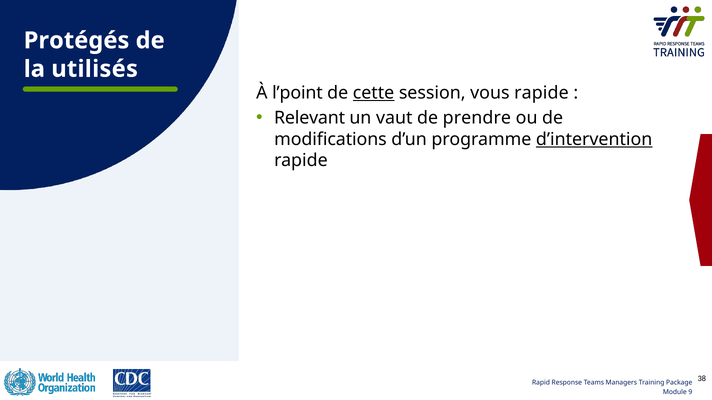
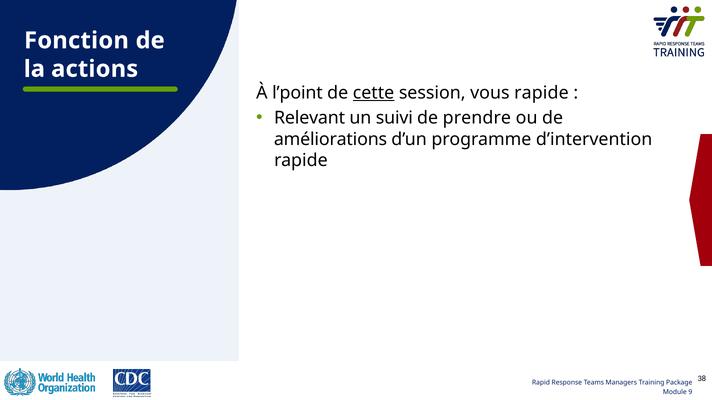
Protégés: Protégés -> Fonction
utilisés: utilisés -> actions
vaut: vaut -> suivi
modifications: modifications -> améliorations
d’intervention underline: present -> none
